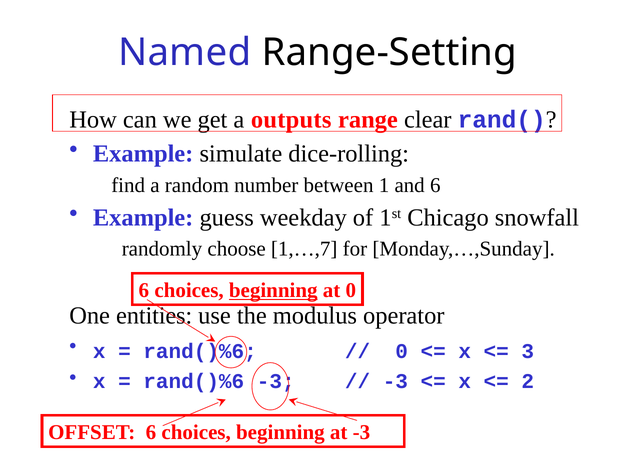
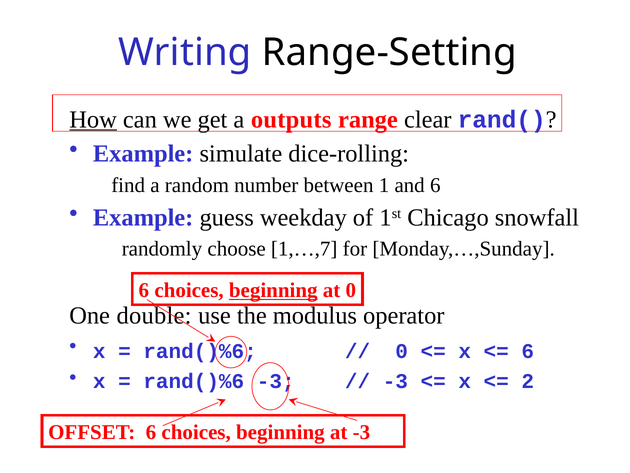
Named: Named -> Writing
How underline: none -> present
entities: entities -> double
3 at (528, 351): 3 -> 6
